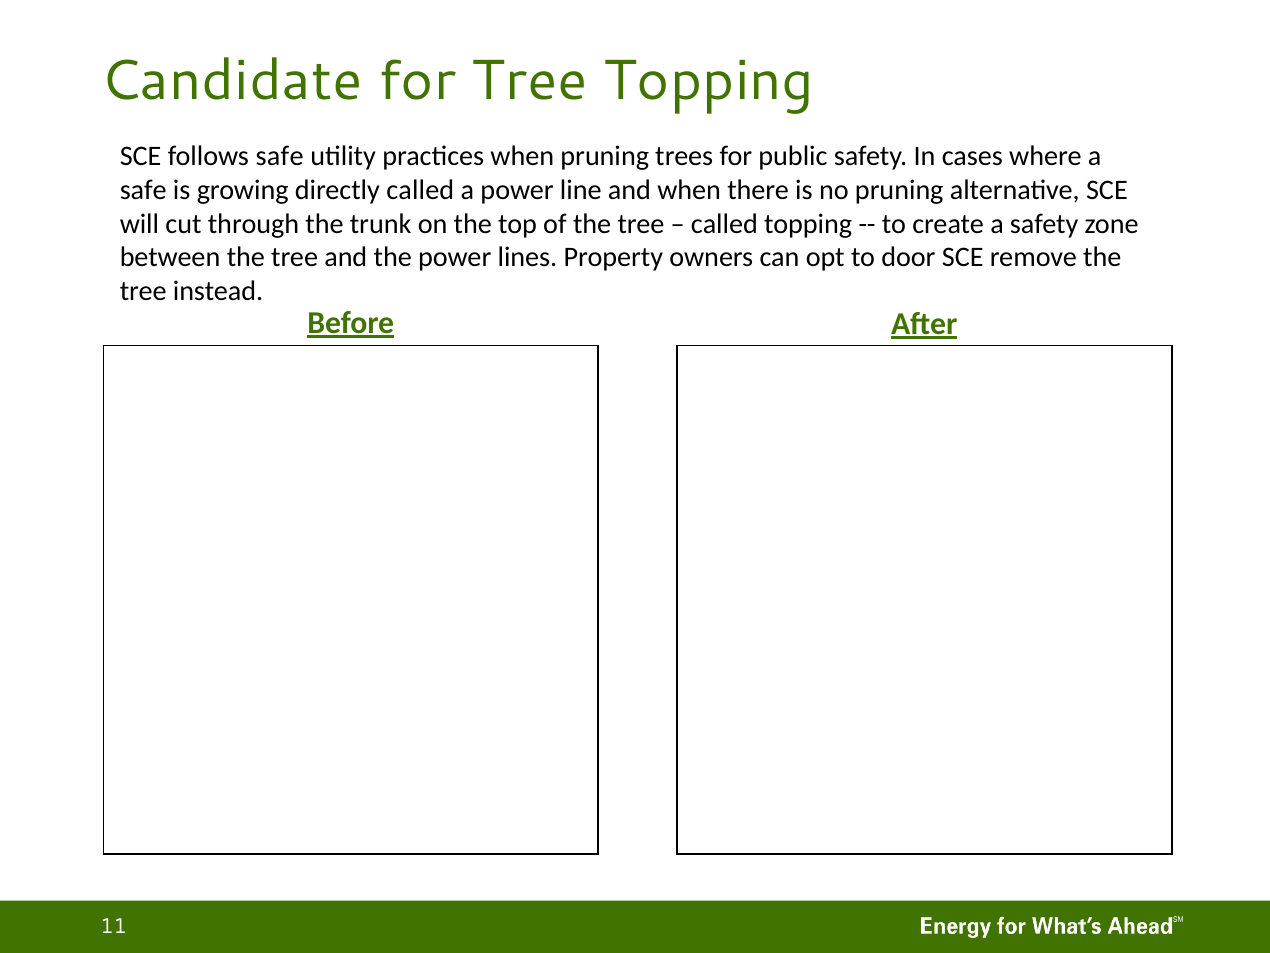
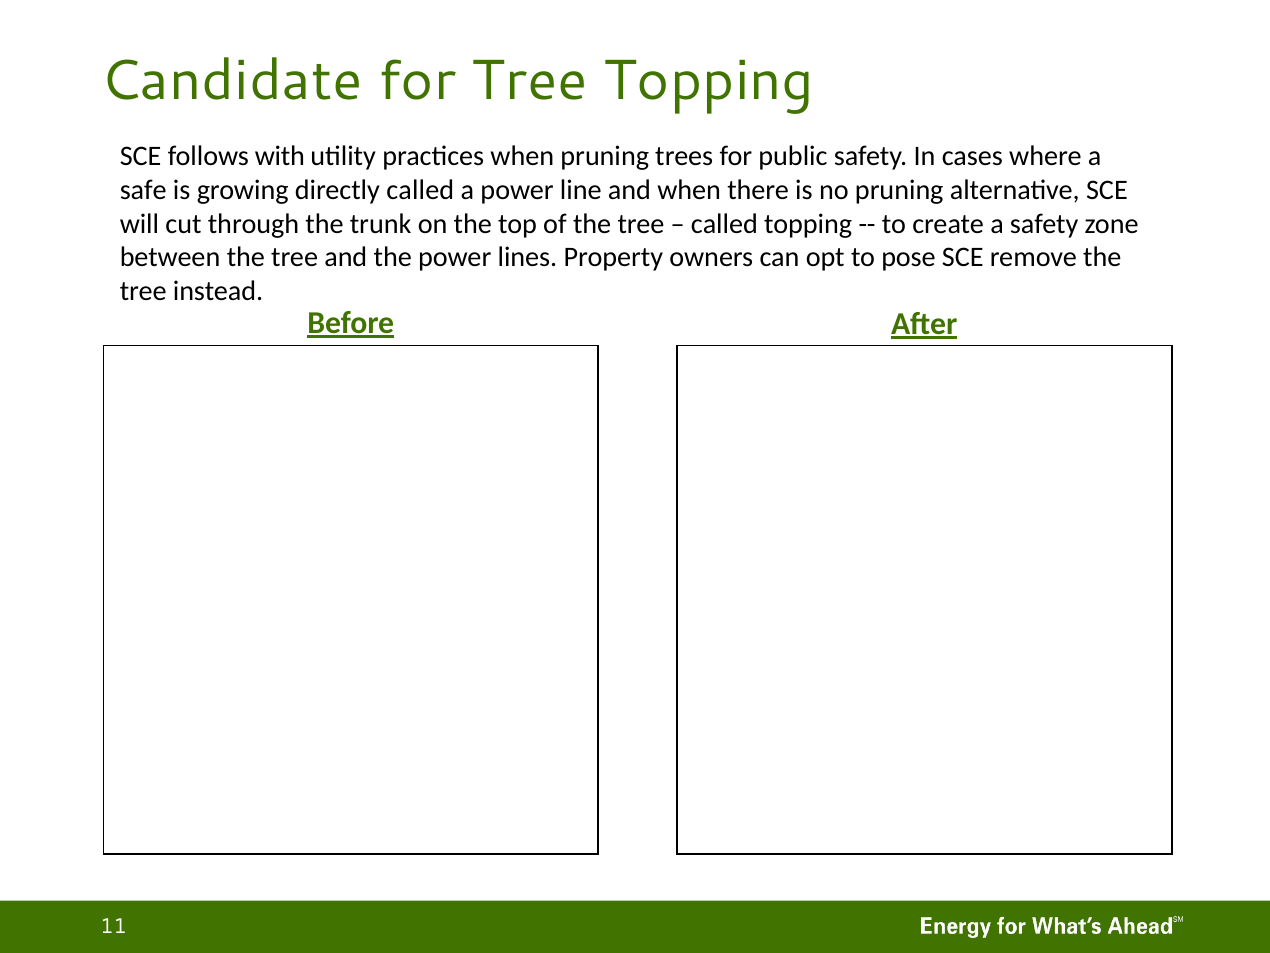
follows safe: safe -> with
door: door -> pose
